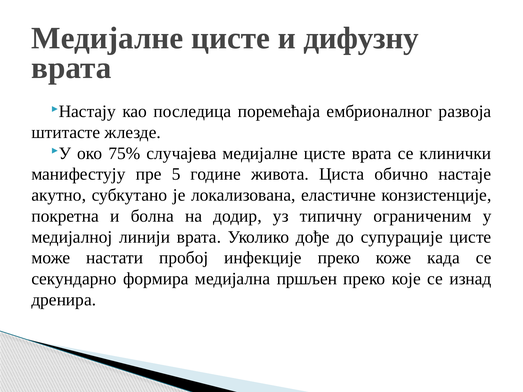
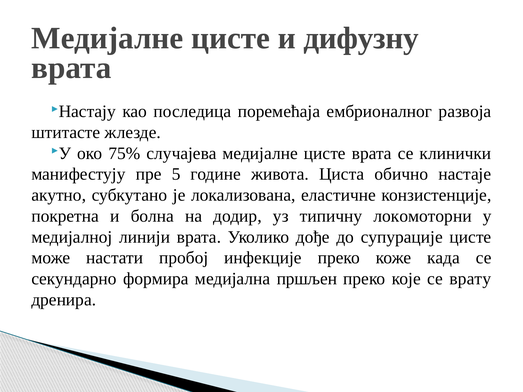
ограниченим: ограниченим -> локомоторни
изнад: изнад -> врату
